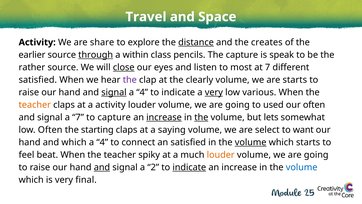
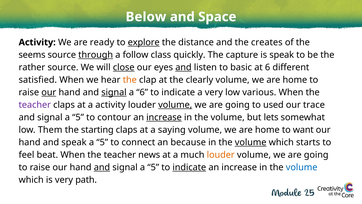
Travel: Travel -> Below
share: share -> ready
explore underline: none -> present
distance underline: present -> none
earlier: earlier -> seems
within: within -> follow
pencils: pencils -> quickly
and at (183, 67) underline: none -> present
most: most -> basic
at 7: 7 -> 6
the at (130, 80) colour: purple -> orange
starts at (295, 80): starts -> home
our at (49, 92) underline: none -> present
4 at (142, 92): 4 -> 6
very at (214, 92) underline: present -> none
teacher at (35, 105) colour: orange -> purple
volume at (175, 105) underline: none -> present
our often: often -> trace
7 at (78, 117): 7 -> 5
to capture: capture -> contour
the at (201, 117) underline: present -> none
low Often: Often -> Them
select at (267, 130): select -> home
and which: which -> speak
4 at (102, 142): 4 -> 5
an satisfied: satisfied -> because
spiky: spiky -> news
2 at (153, 167): 2 -> 5
final: final -> path
